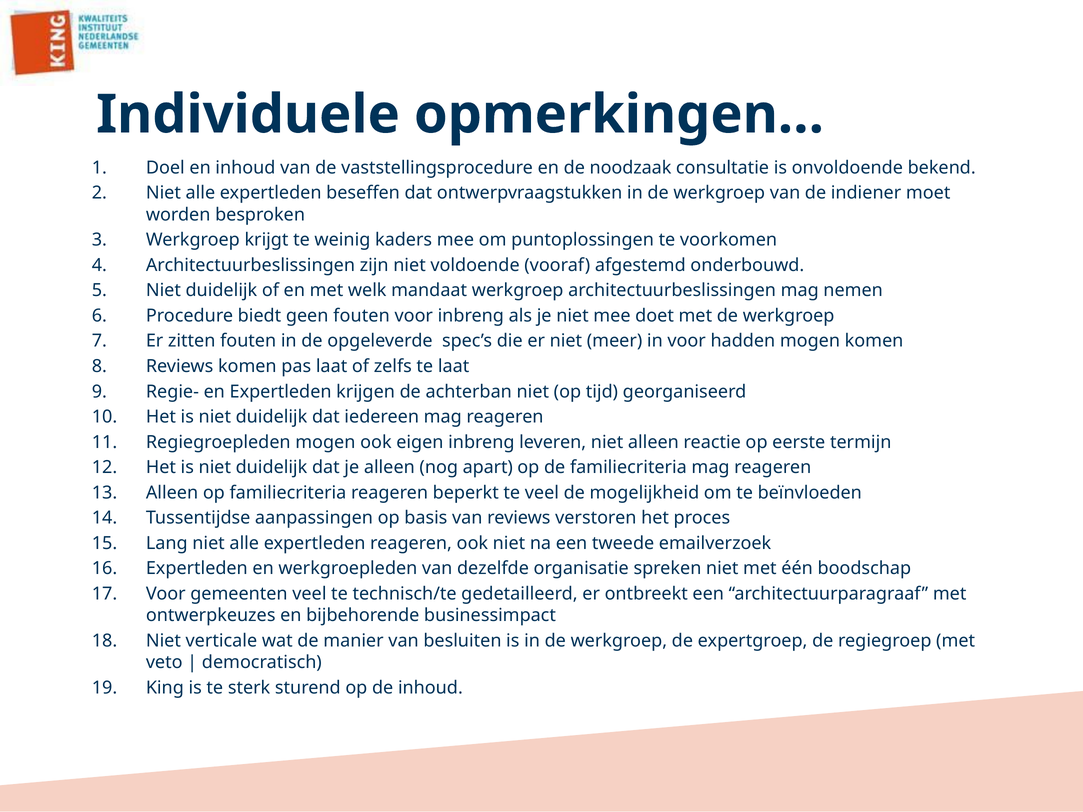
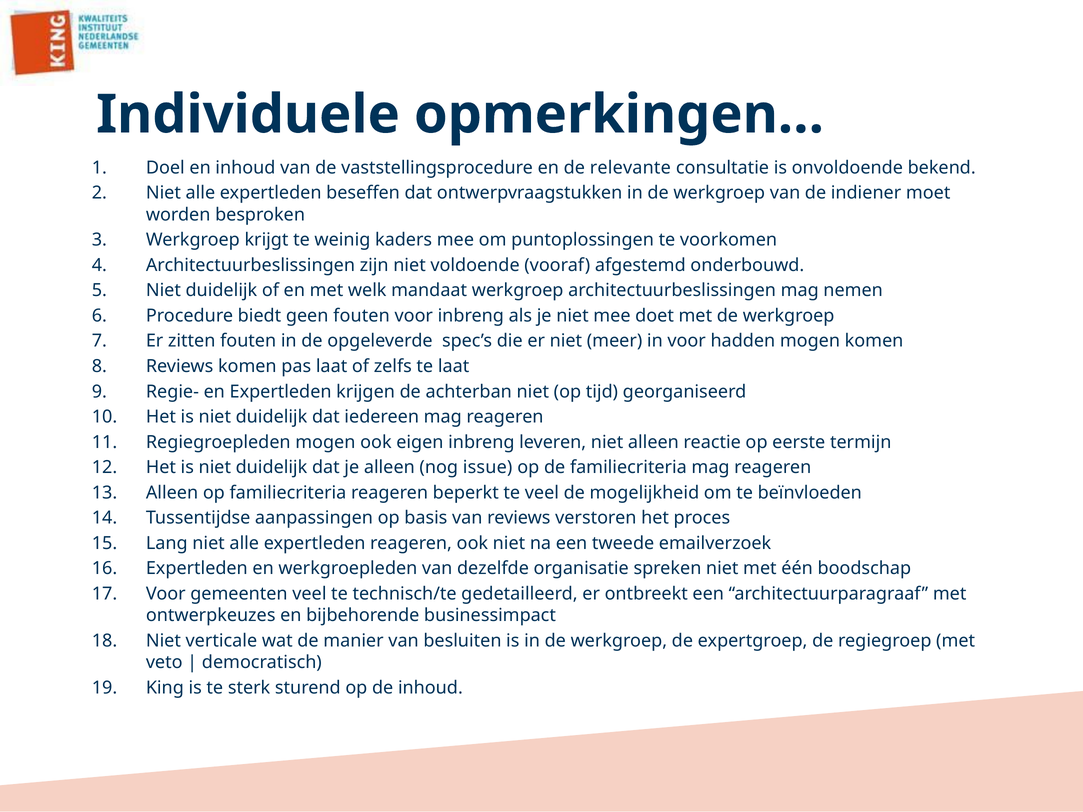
noodzaak: noodzaak -> relevante
apart: apart -> issue
